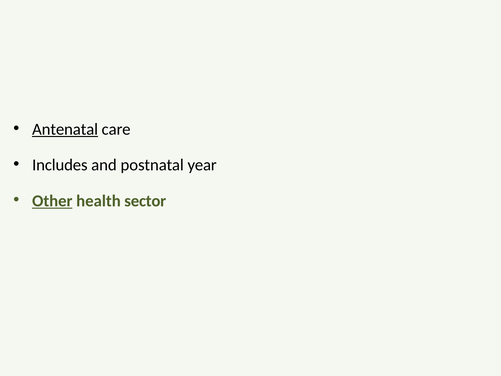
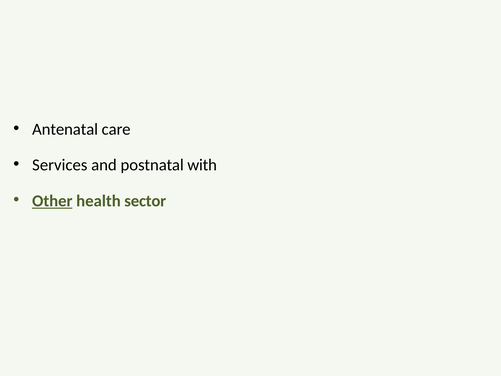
Antenatal underline: present -> none
Includes: Includes -> Services
year: year -> with
